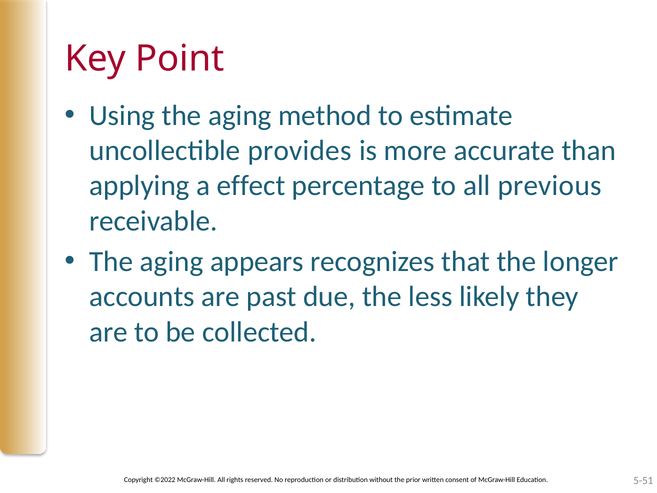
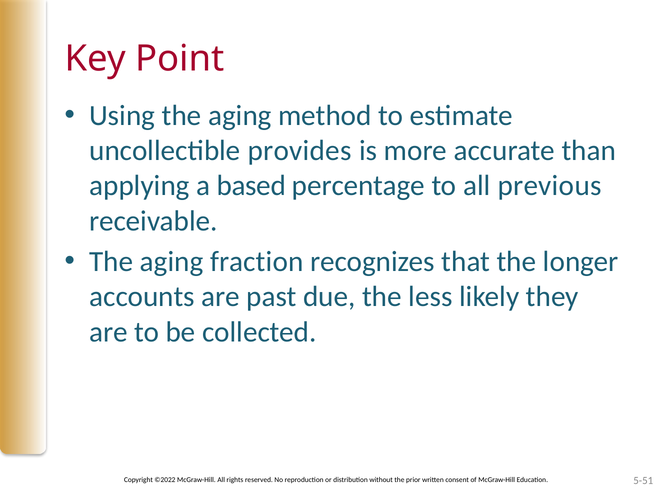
effect: effect -> based
appears: appears -> fraction
